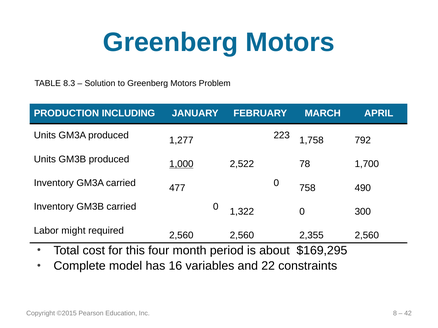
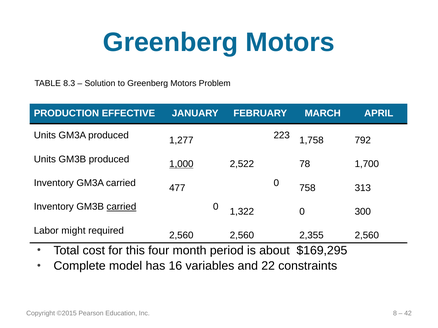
INCLUDING: INCLUDING -> EFFECTIVE
490: 490 -> 313
carried at (121, 207) underline: none -> present
